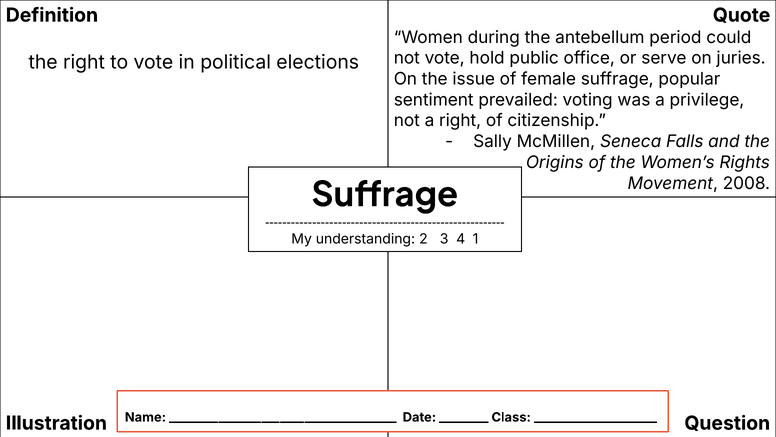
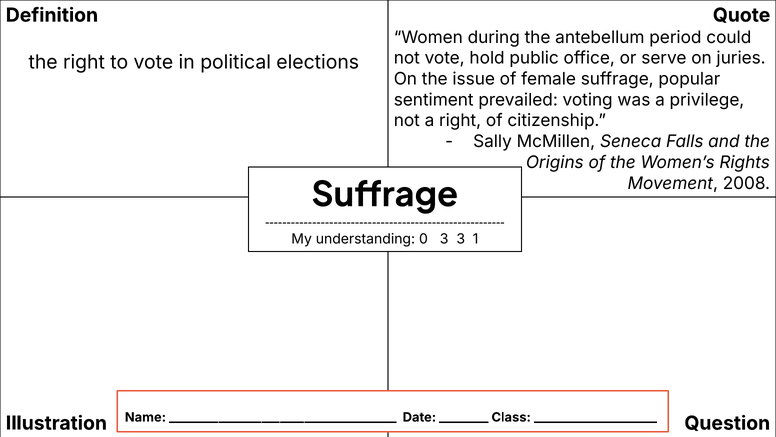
2: 2 -> 0
3 4: 4 -> 3
